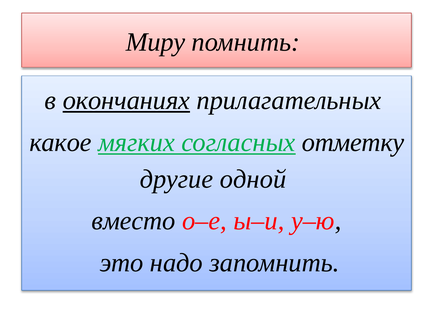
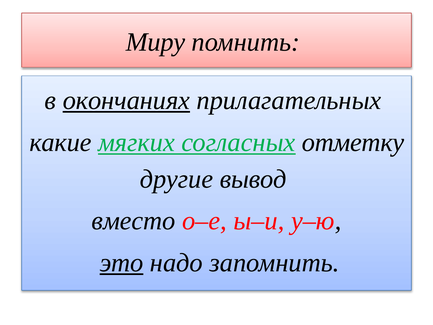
какое: какое -> какие
одной: одной -> вывод
это underline: none -> present
